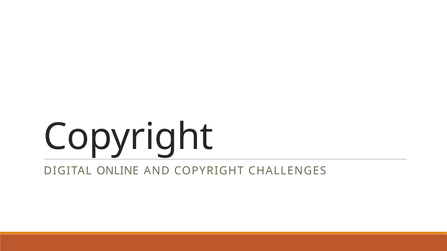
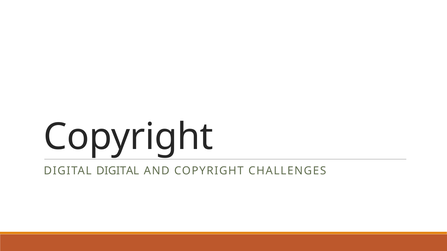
DIGITAL ONLINE: ONLINE -> DIGITAL
